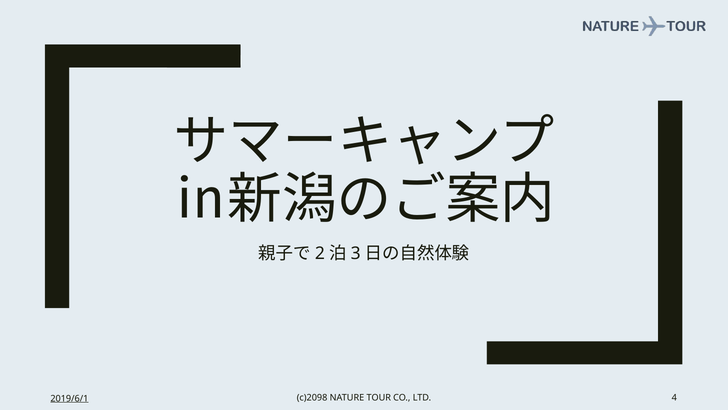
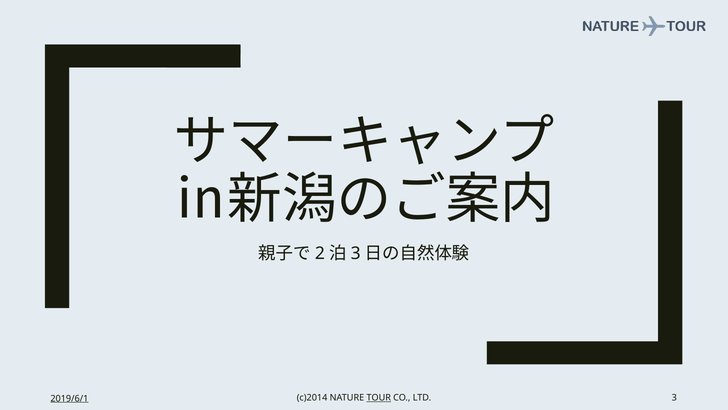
c)2098: c)2098 -> c)2014
TOUR underline: none -> present
LTD 4: 4 -> 3
